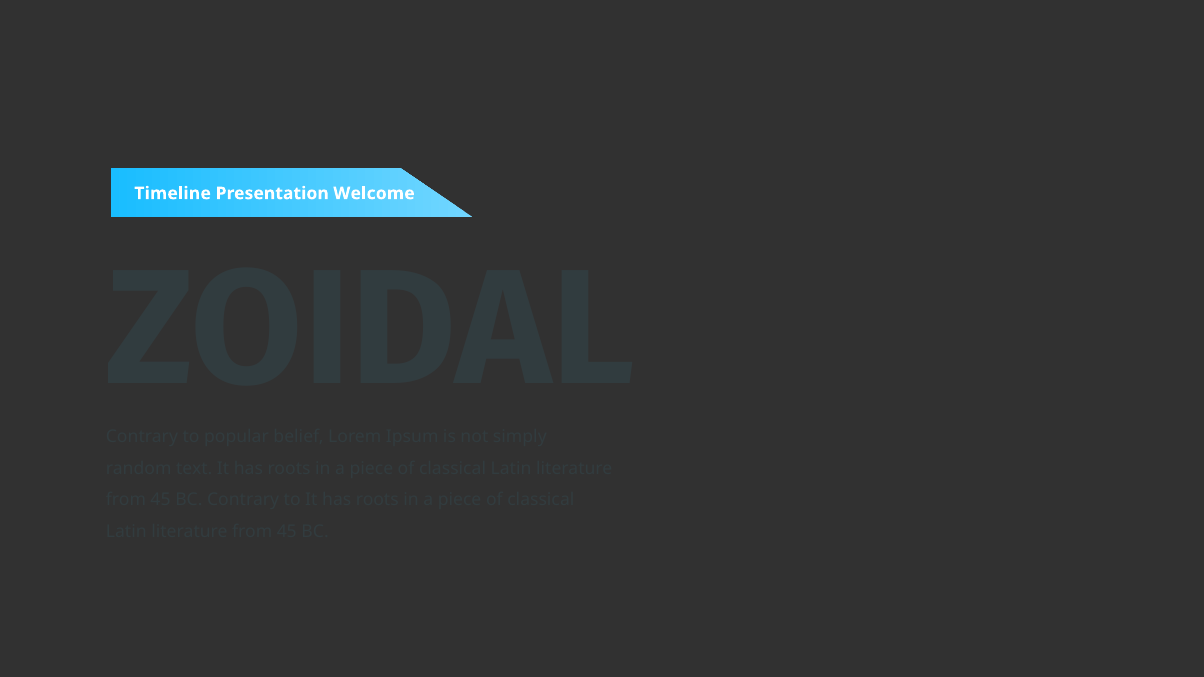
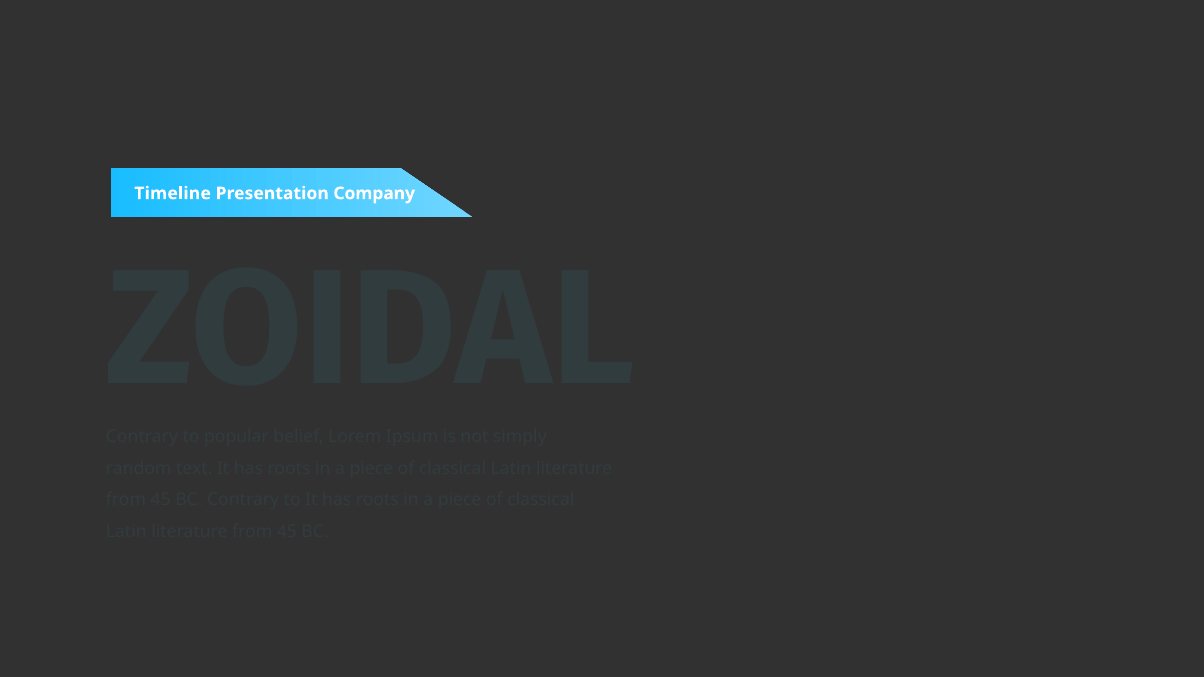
Welcome: Welcome -> Company
